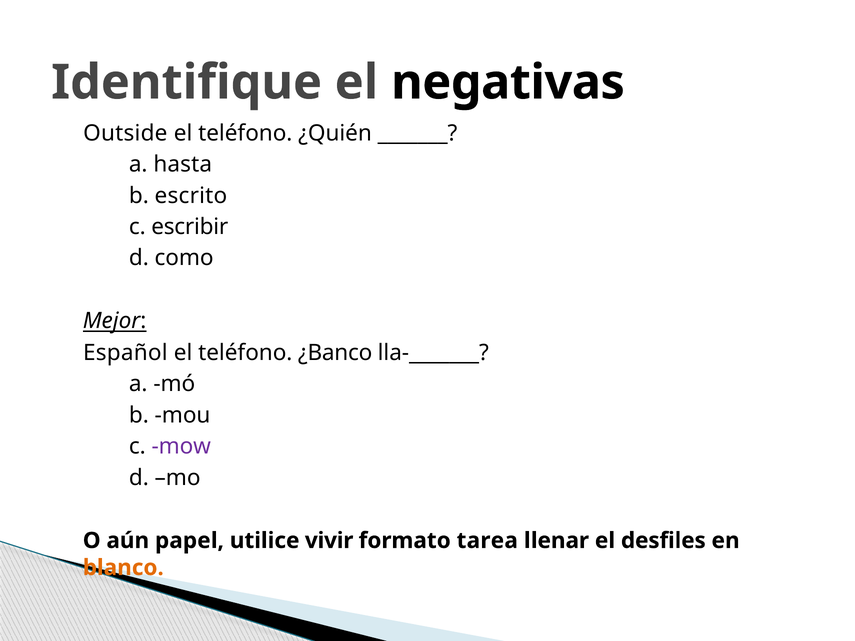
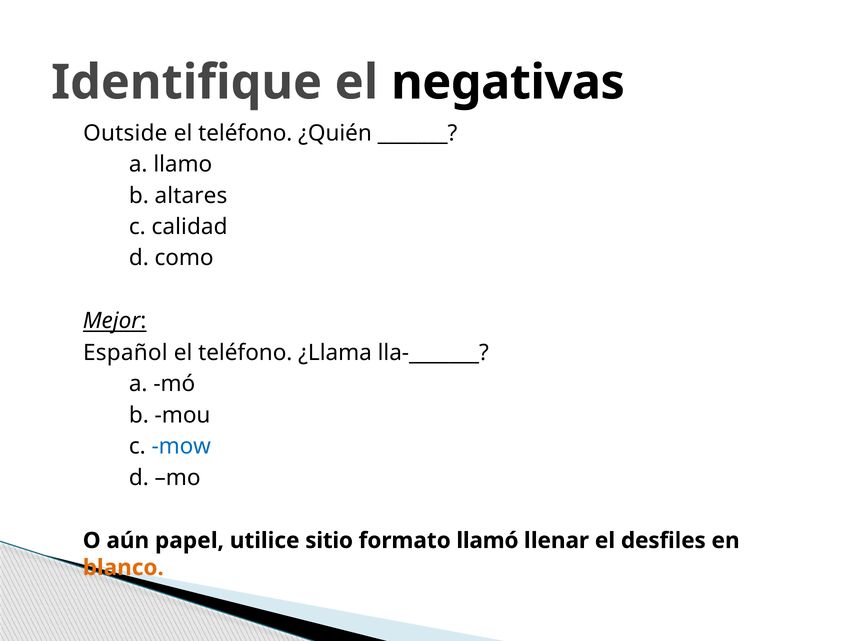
hasta: hasta -> llamo
escrito: escrito -> altares
escribir: escribir -> calidad
¿Banco: ¿Banco -> ¿Llama
mow colour: purple -> blue
vivir: vivir -> sitio
tarea: tarea -> llamó
